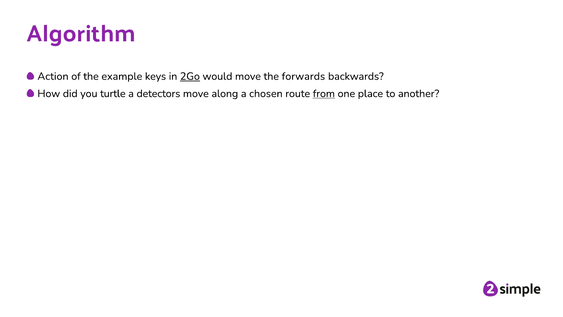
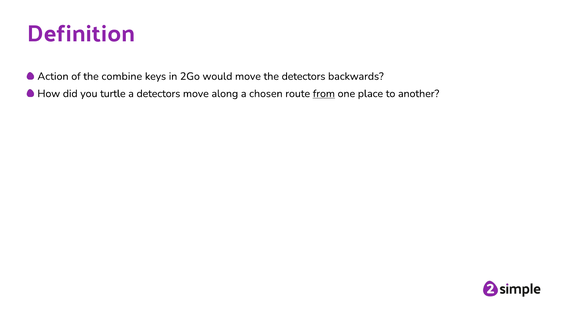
Algorithm: Algorithm -> Definition
example: example -> combine
2Go underline: present -> none
the forwards: forwards -> detectors
